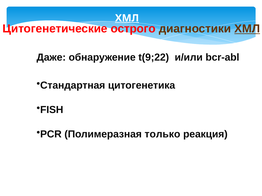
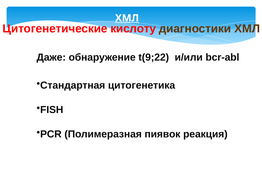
острого: острого -> кислоту
ХМЛ at (247, 29) underline: present -> none
только: только -> пиявок
